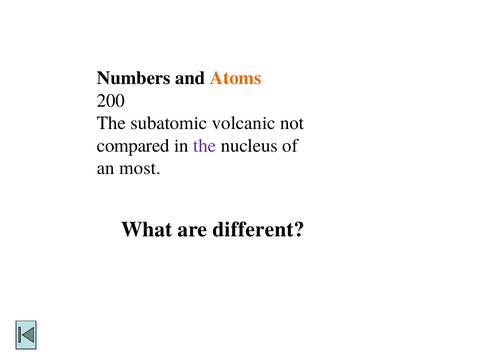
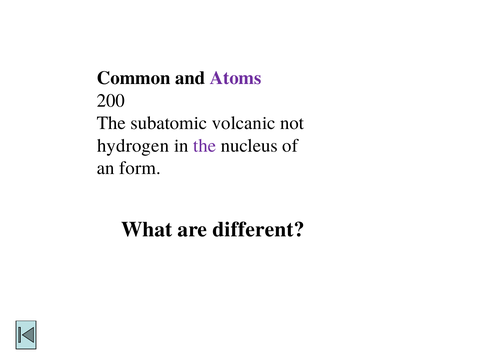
Numbers: Numbers -> Common
Atoms colour: orange -> purple
compared: compared -> hydrogen
most: most -> form
